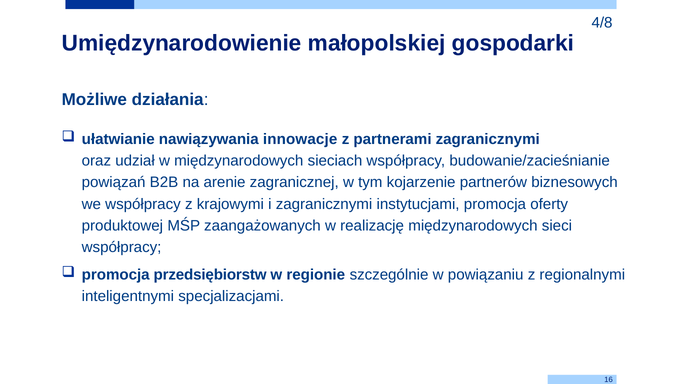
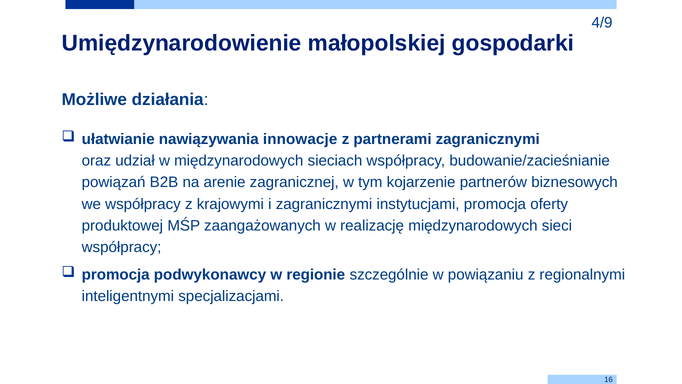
4/8: 4/8 -> 4/9
przedsiębiorstw: przedsiębiorstw -> podwykonawcy
